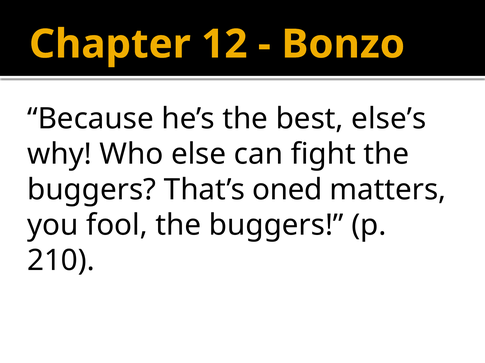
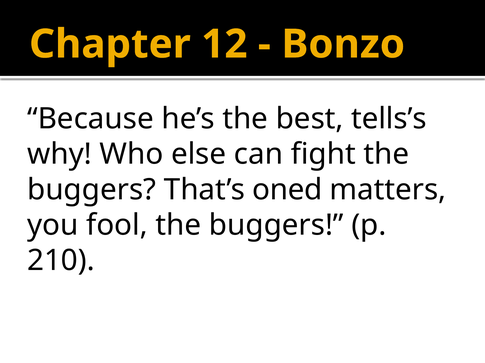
else’s: else’s -> tells’s
